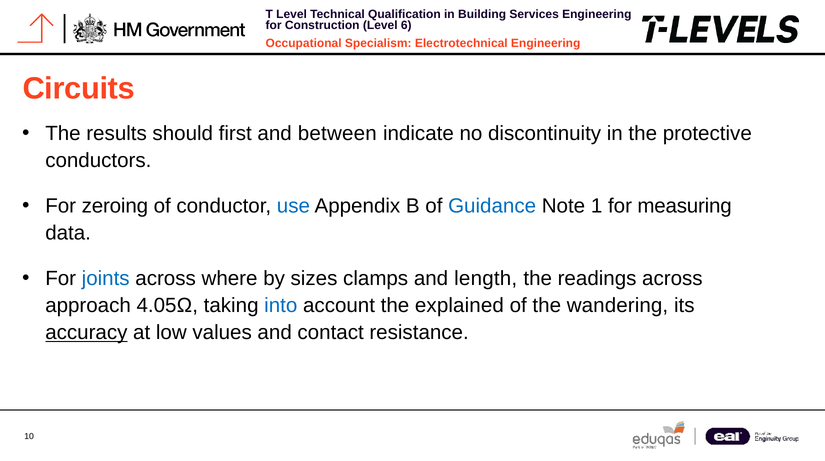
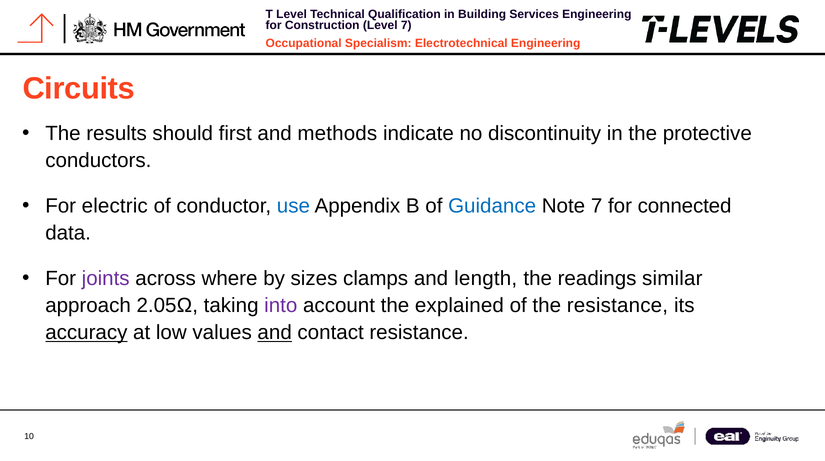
6 at (406, 25): 6 -> 7
between: between -> methods
zeroing: zeroing -> electric
Note 1: 1 -> 7
measuring: measuring -> connected
joints colour: blue -> purple
readings across: across -> similar
4.05Ω: 4.05Ω -> 2.05Ω
into colour: blue -> purple
the wandering: wandering -> resistance
and at (275, 333) underline: none -> present
